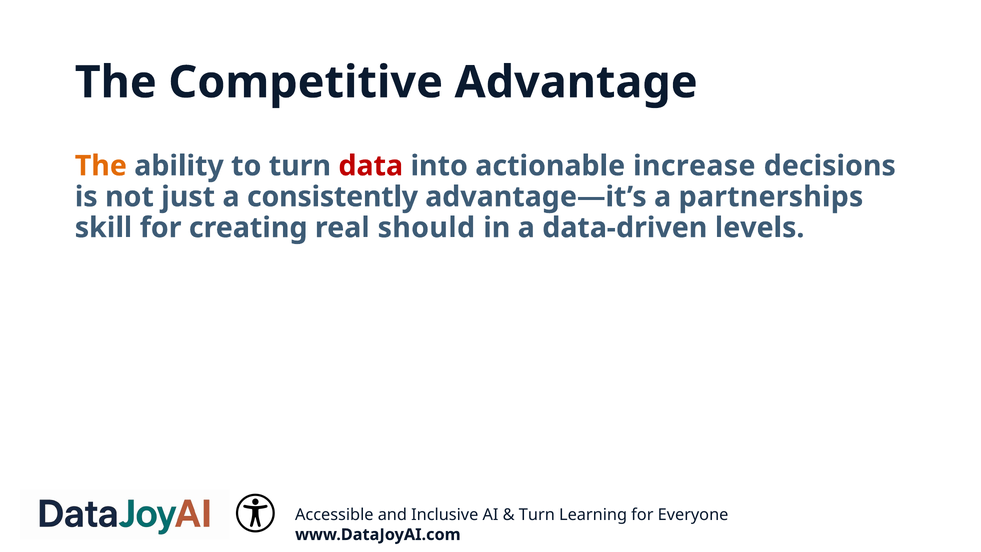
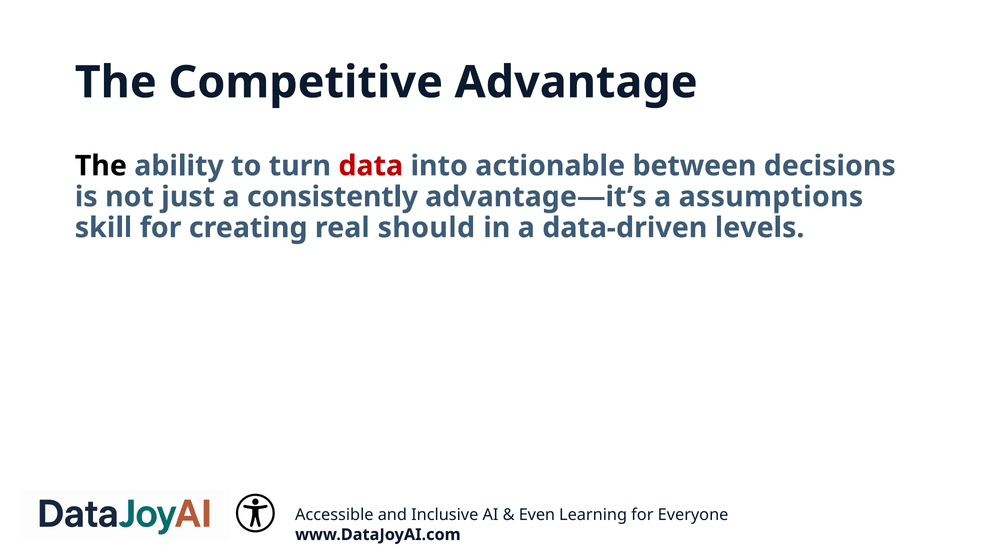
The at (101, 166) colour: orange -> black
increase: increase -> between
partnerships: partnerships -> assumptions
Turn at (537, 515): Turn -> Even
